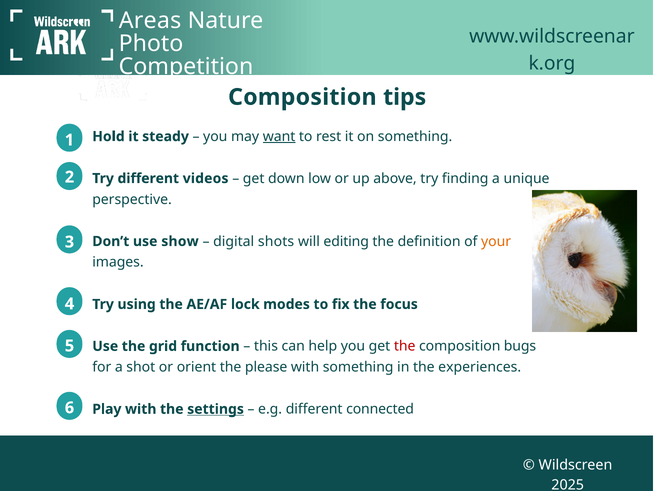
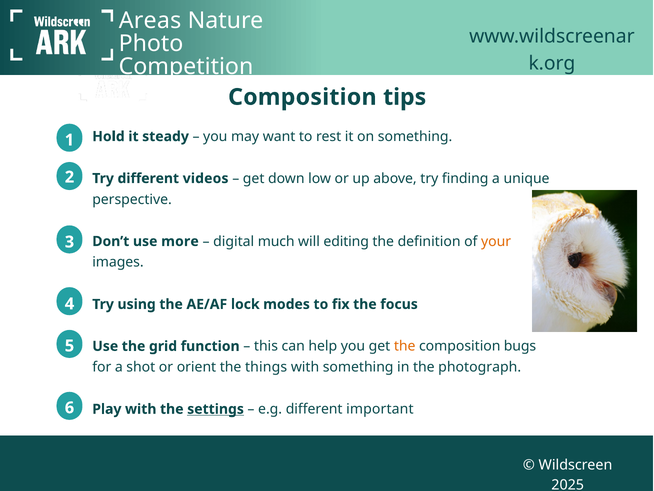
want underline: present -> none
show: show -> more
shots: shots -> much
the at (405, 346) colour: red -> orange
please: please -> things
experiences: experiences -> photograph
connected: connected -> important
